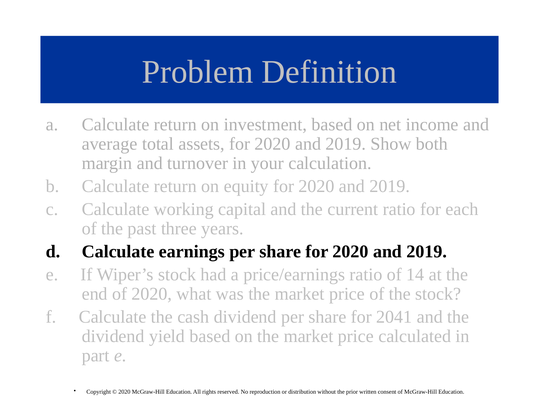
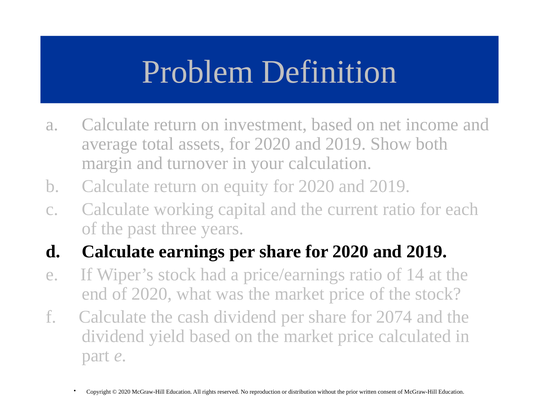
2041: 2041 -> 2074
